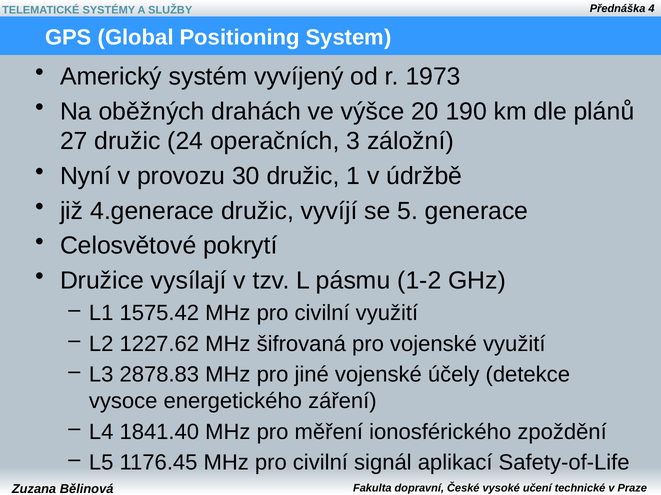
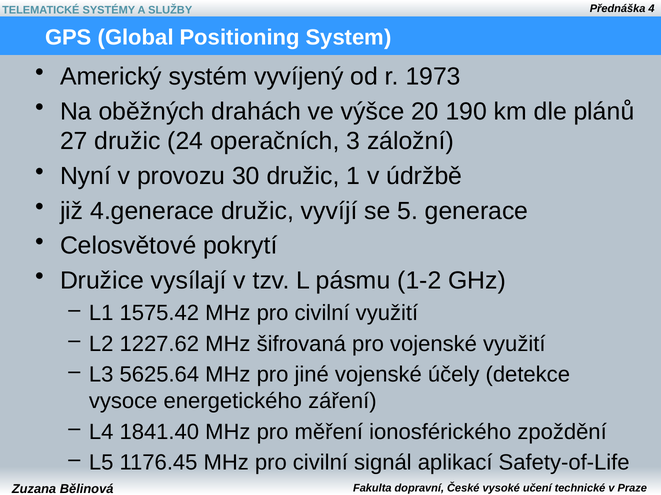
2878.83: 2878.83 -> 5625.64
